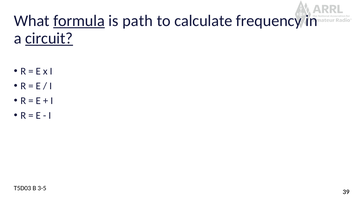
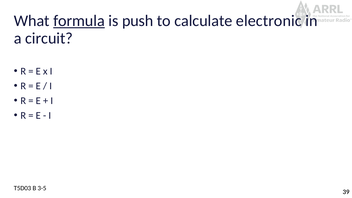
path: path -> push
frequency: frequency -> electronic
circuit underline: present -> none
